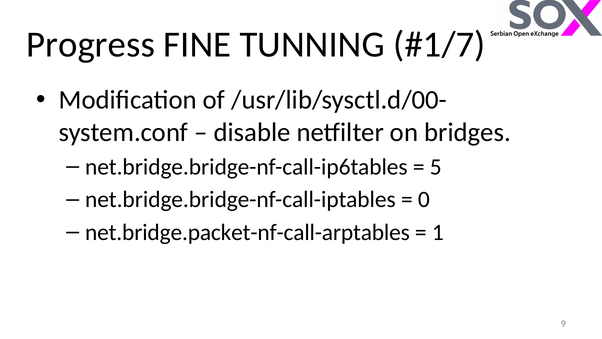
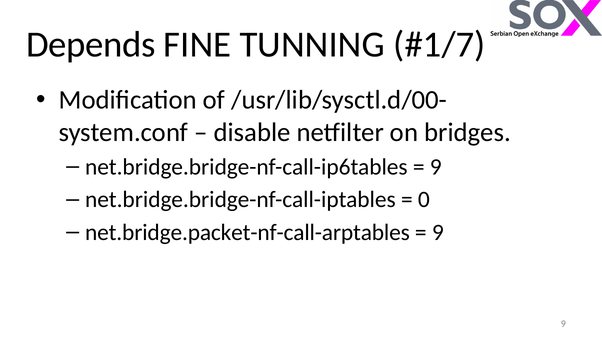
Progress: Progress -> Depends
5 at (436, 167): 5 -> 9
1 at (438, 232): 1 -> 9
